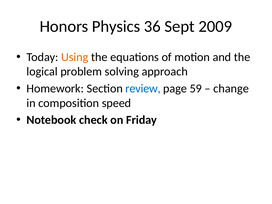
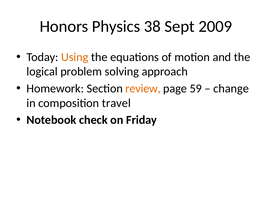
36: 36 -> 38
review colour: blue -> orange
speed: speed -> travel
